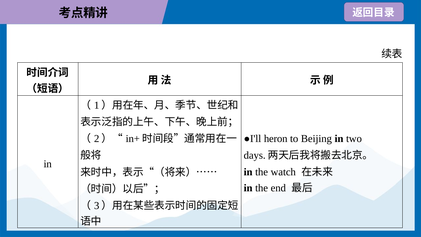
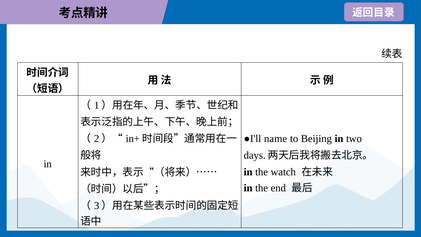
heron: heron -> name
